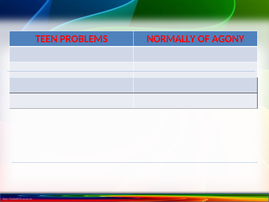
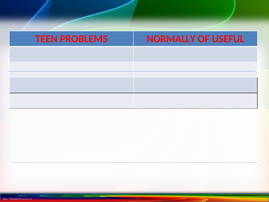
AGONY: AGONY -> USEFUL
